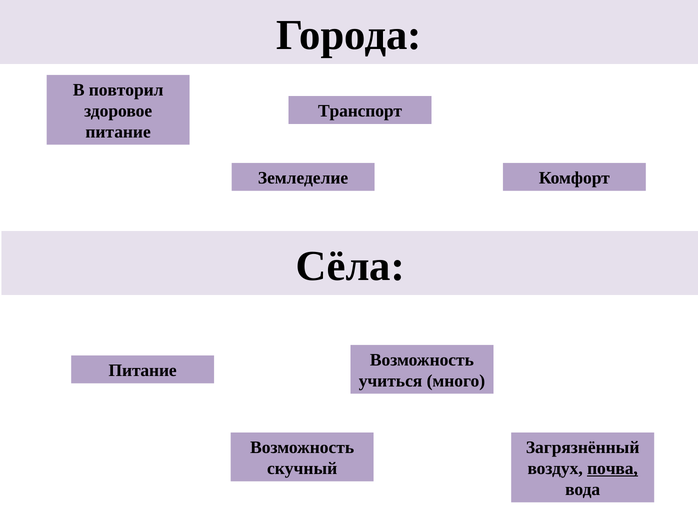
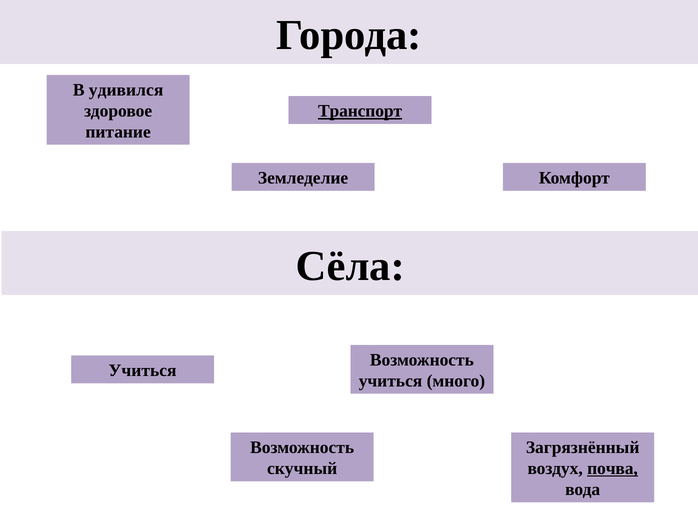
повторил: повторил -> удивился
Транспорт underline: none -> present
Питание at (143, 370): Питание -> Учиться
